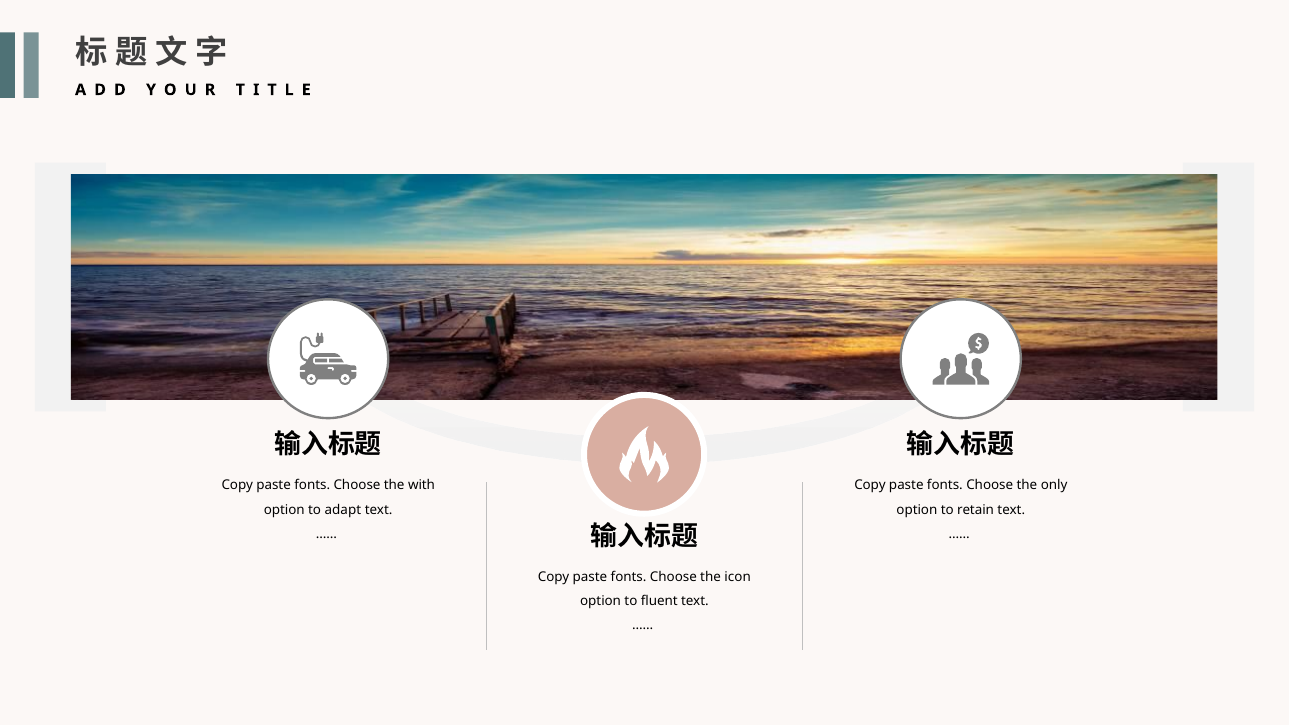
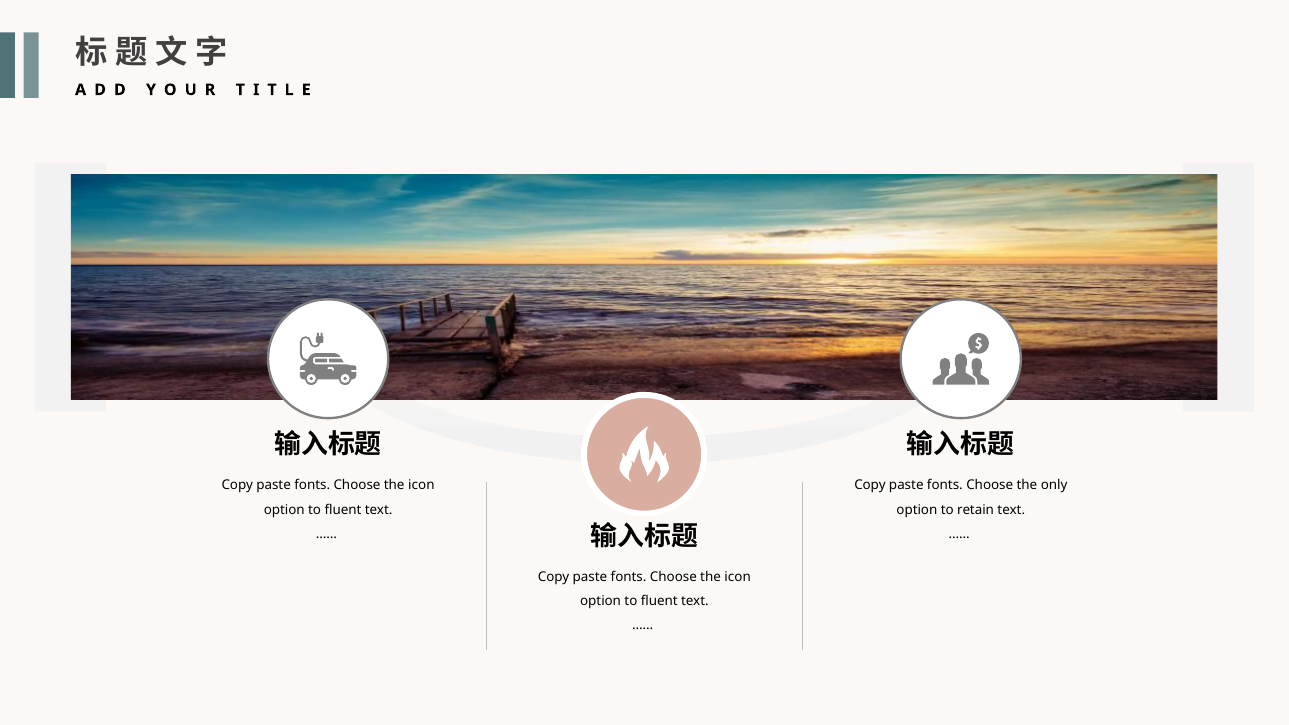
with at (421, 485): with -> icon
adapt at (343, 510): adapt -> fluent
